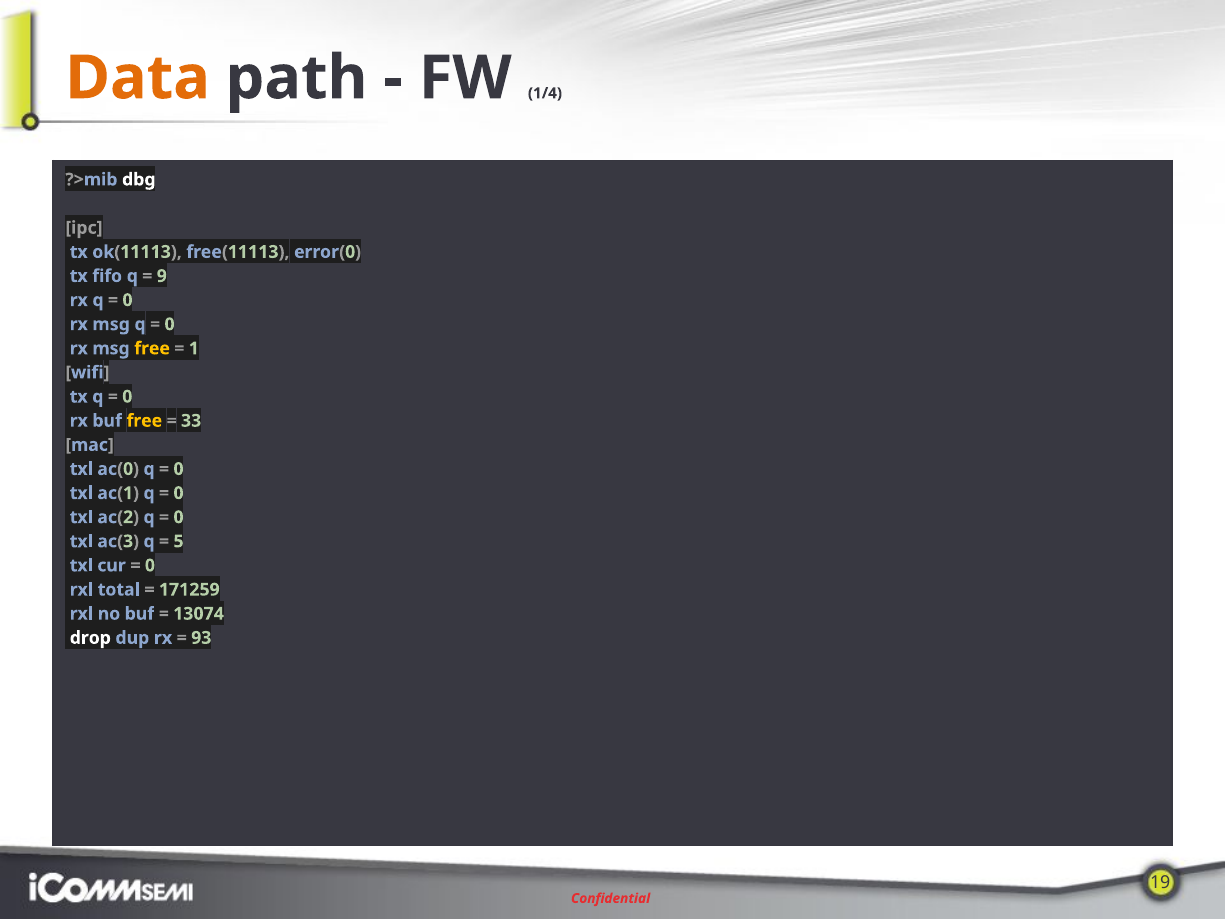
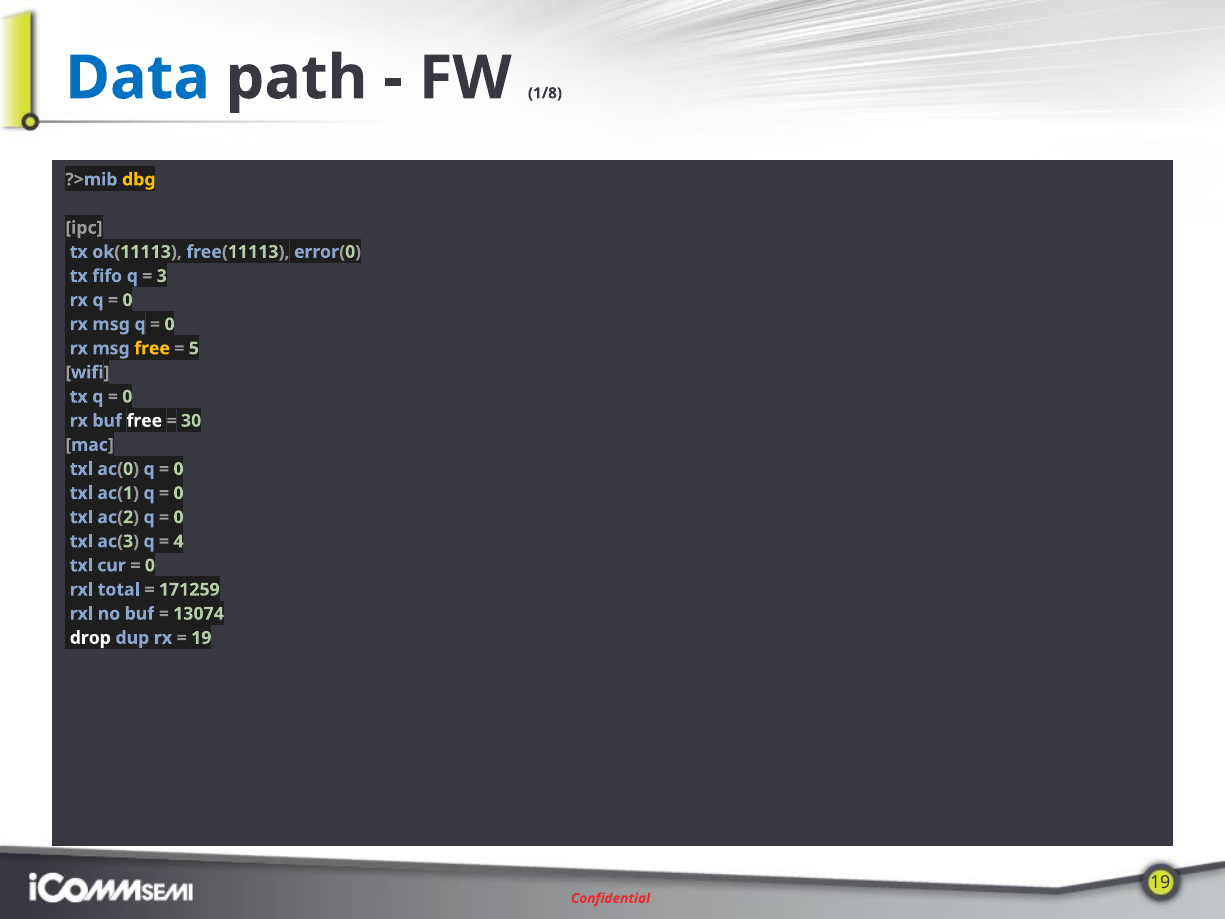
Data colour: orange -> blue
1/4: 1/4 -> 1/8
dbg colour: white -> yellow
9: 9 -> 3
1: 1 -> 5
free at (144, 421) colour: yellow -> white
33: 33 -> 30
5: 5 -> 4
93 at (201, 638): 93 -> 19
